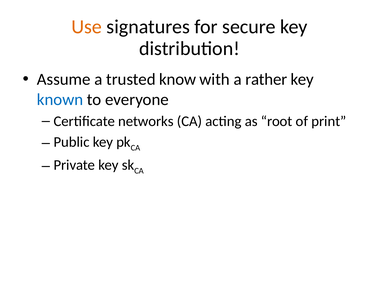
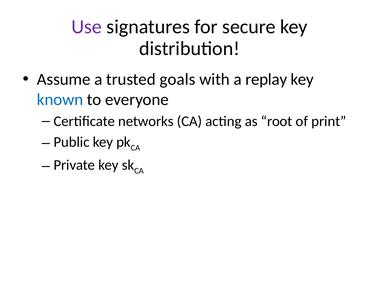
Use colour: orange -> purple
know: know -> goals
rather: rather -> replay
